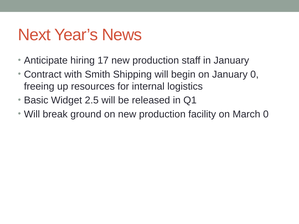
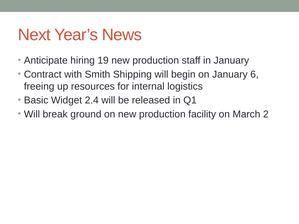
17: 17 -> 19
January 0: 0 -> 6
2.5: 2.5 -> 2.4
March 0: 0 -> 2
